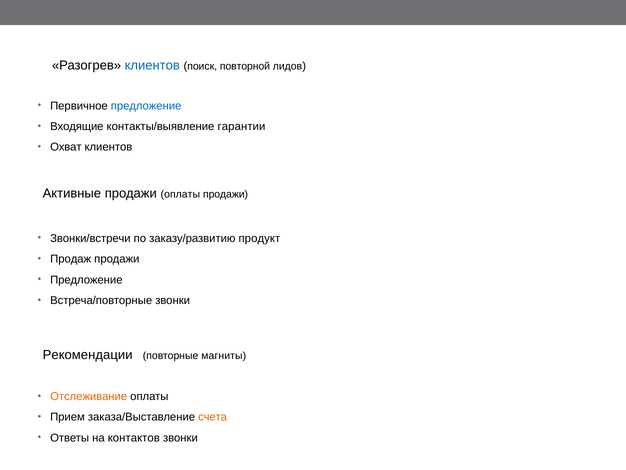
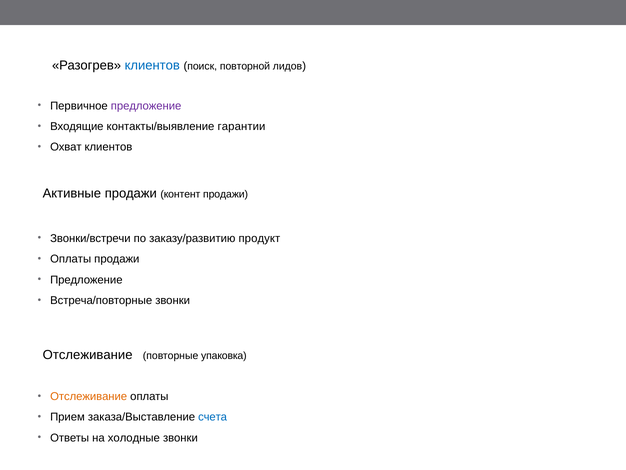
предложение at (146, 106) colour: blue -> purple
продажи оплаты: оплаты -> контент
Продаж at (71, 259): Продаж -> Оплаты
Рекомендации at (88, 355): Рекомендации -> Отслеживание
магниты: магниты -> упаковка
счета colour: orange -> blue
контактов: контактов -> холодные
